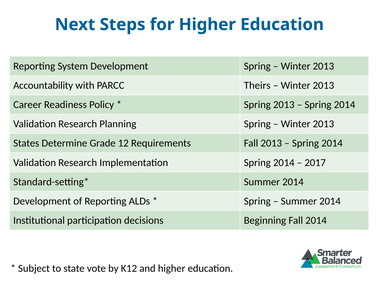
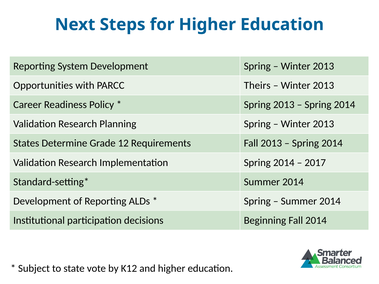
Accountability: Accountability -> Opportunities
